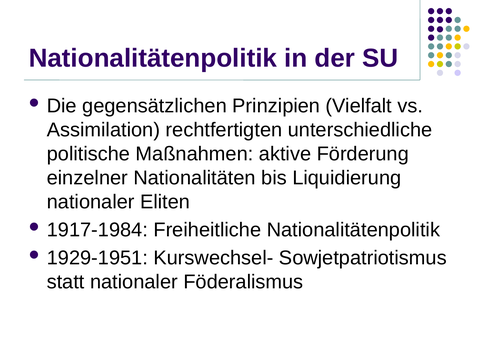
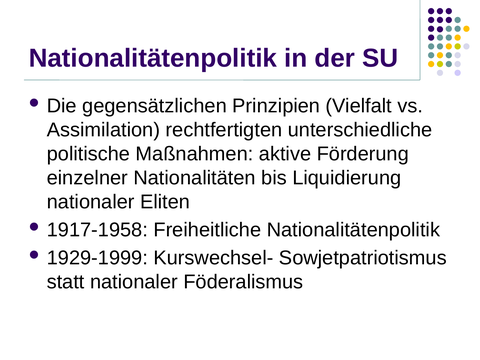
1917-1984: 1917-1984 -> 1917-1958
1929-1951: 1929-1951 -> 1929-1999
